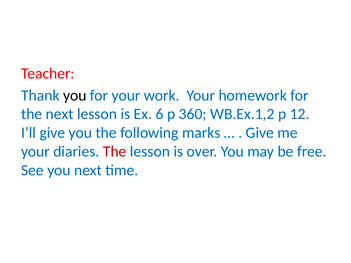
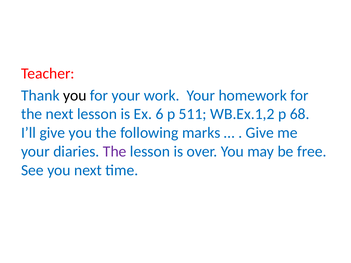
360: 360 -> 511
12: 12 -> 68
The at (115, 152) colour: red -> purple
